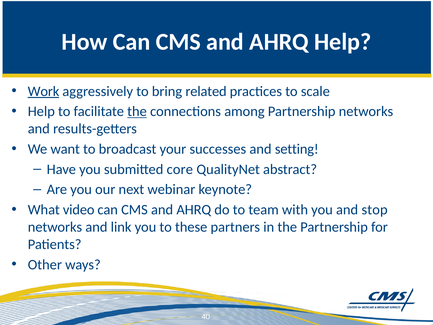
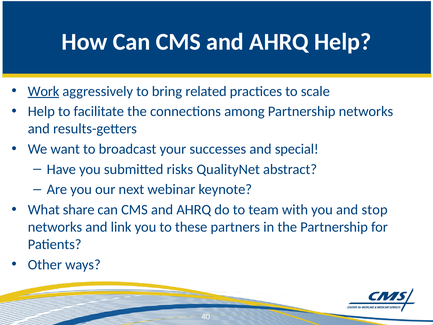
the at (137, 111) underline: present -> none
setting: setting -> special
core: core -> risks
video: video -> share
